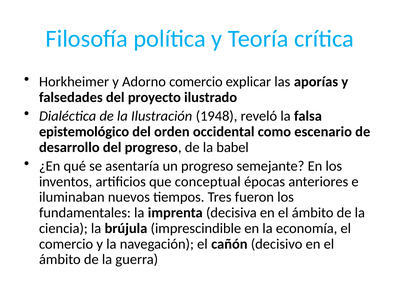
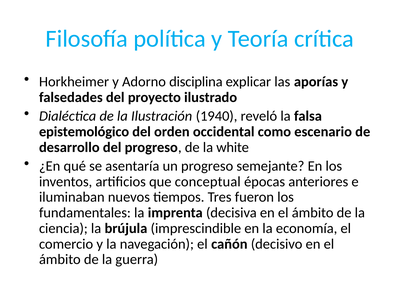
Adorno comercio: comercio -> disciplina
1948: 1948 -> 1940
babel: babel -> white
